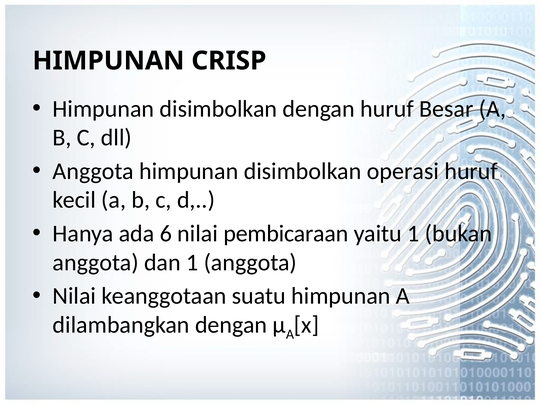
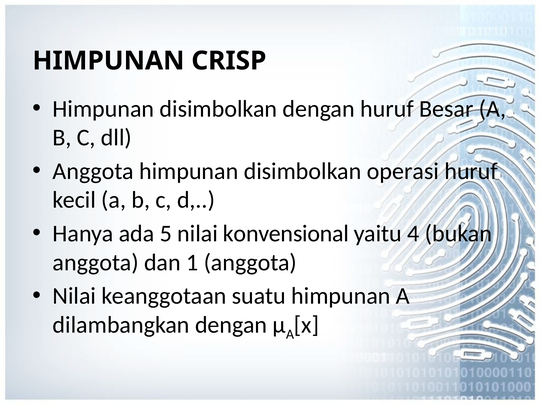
6: 6 -> 5
pembicaraan: pembicaraan -> konvensional
yaitu 1: 1 -> 4
